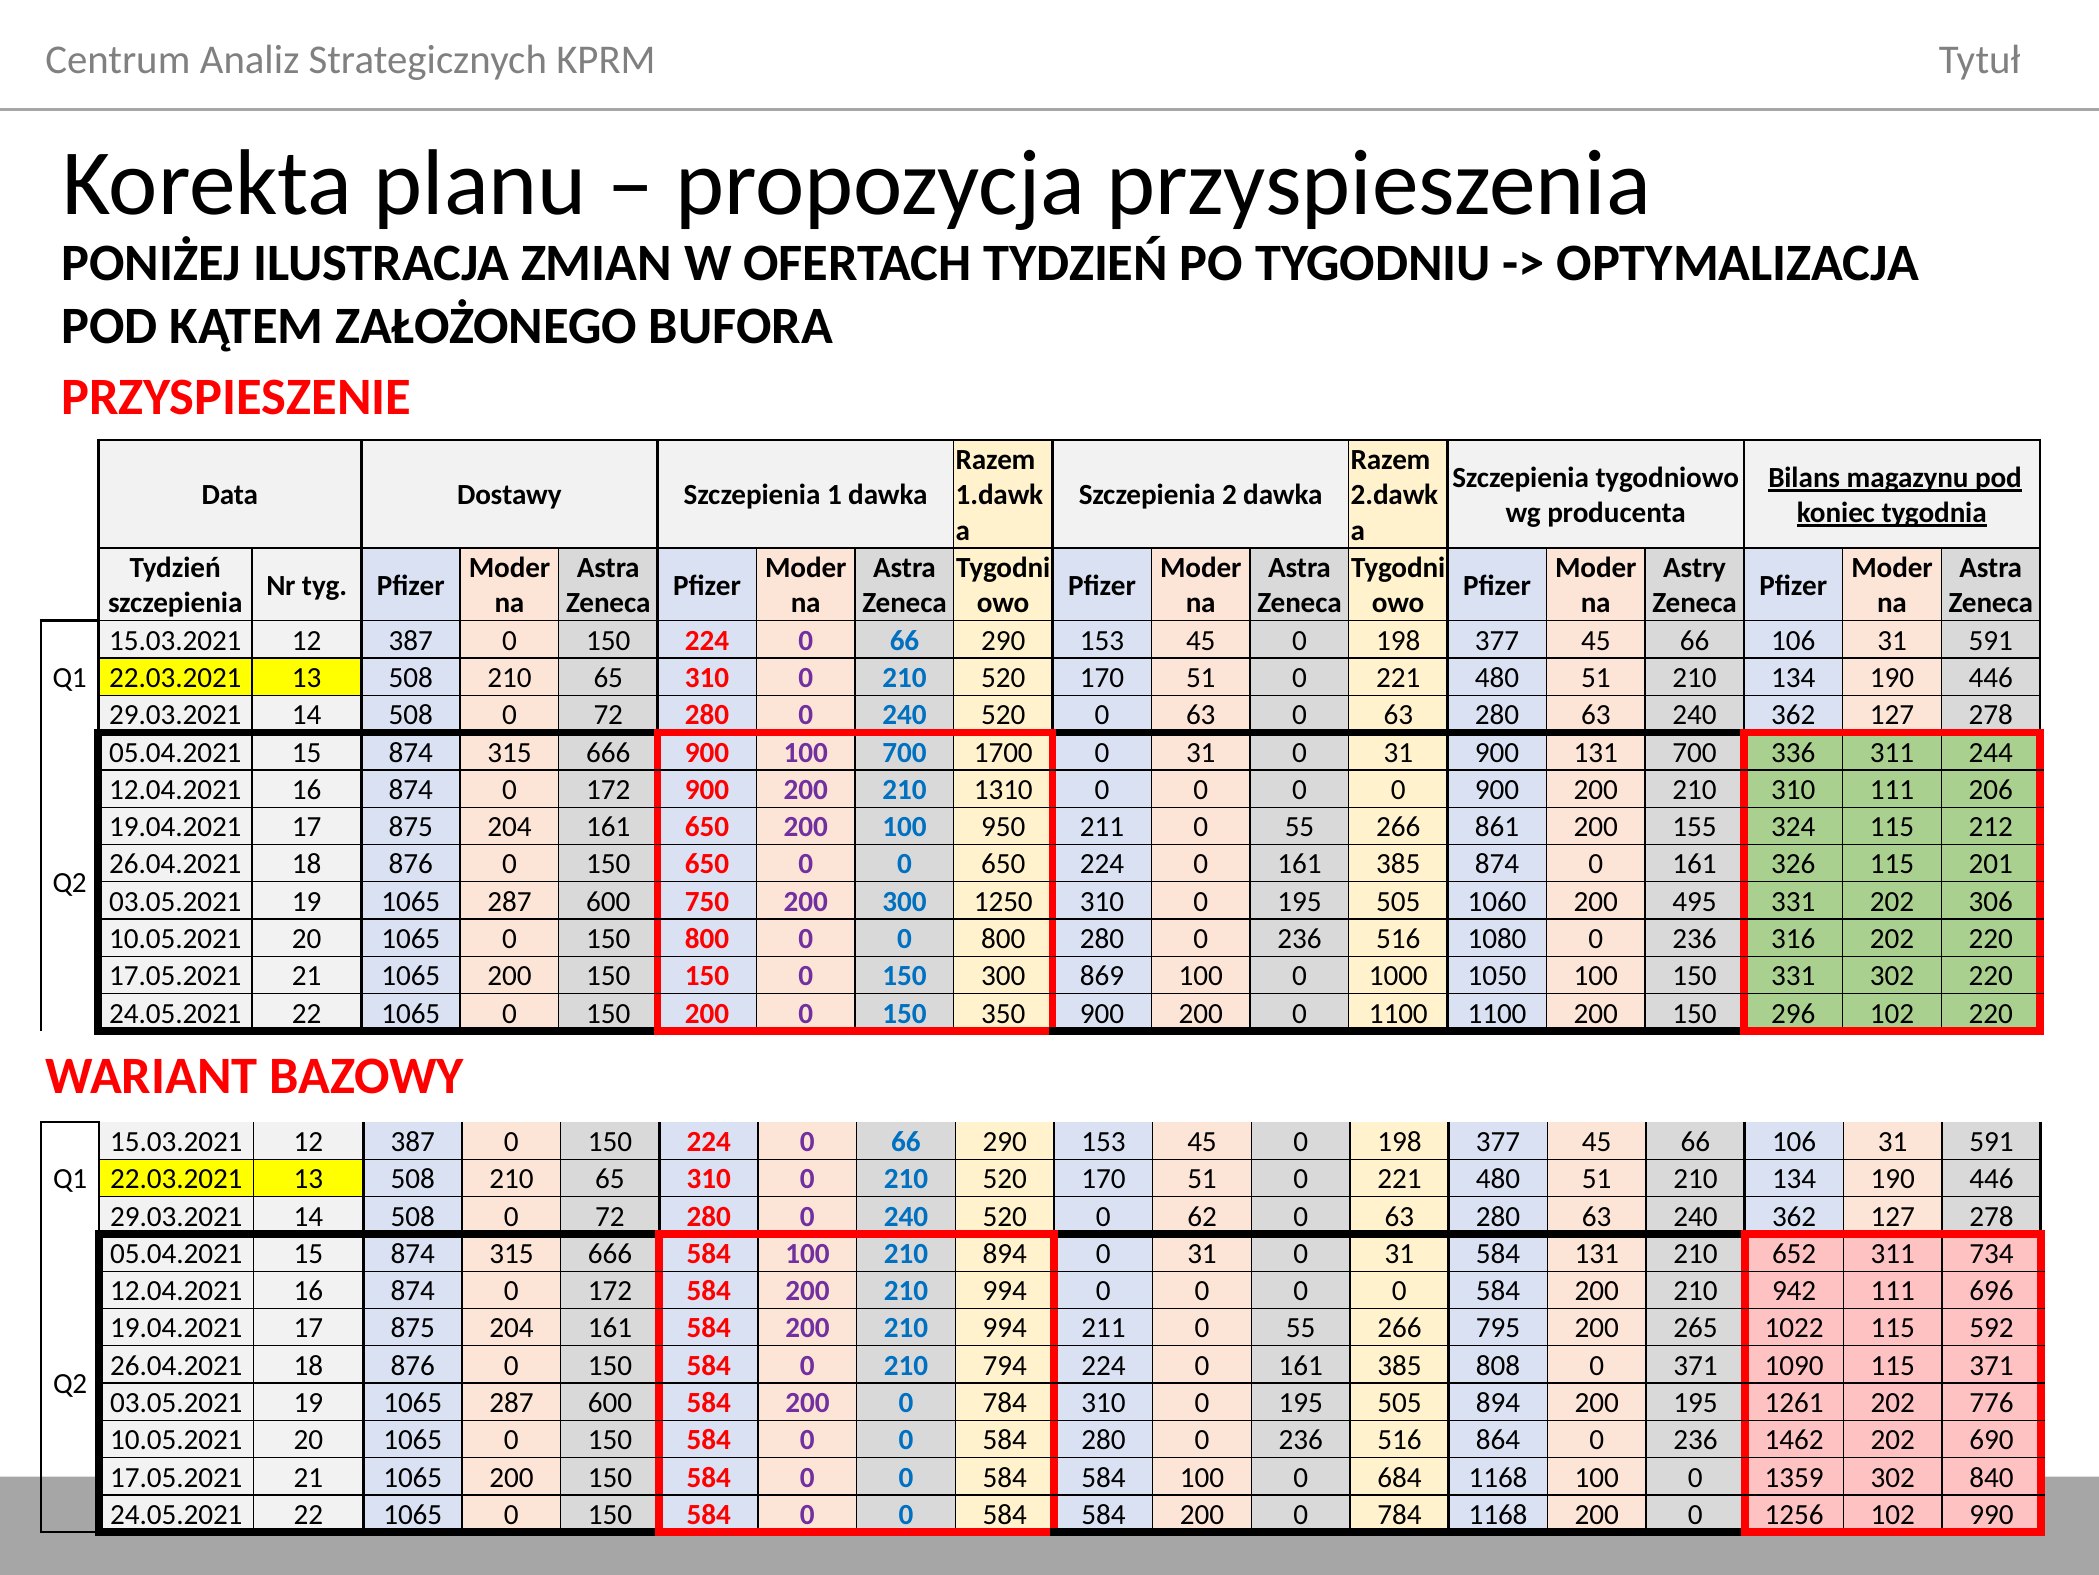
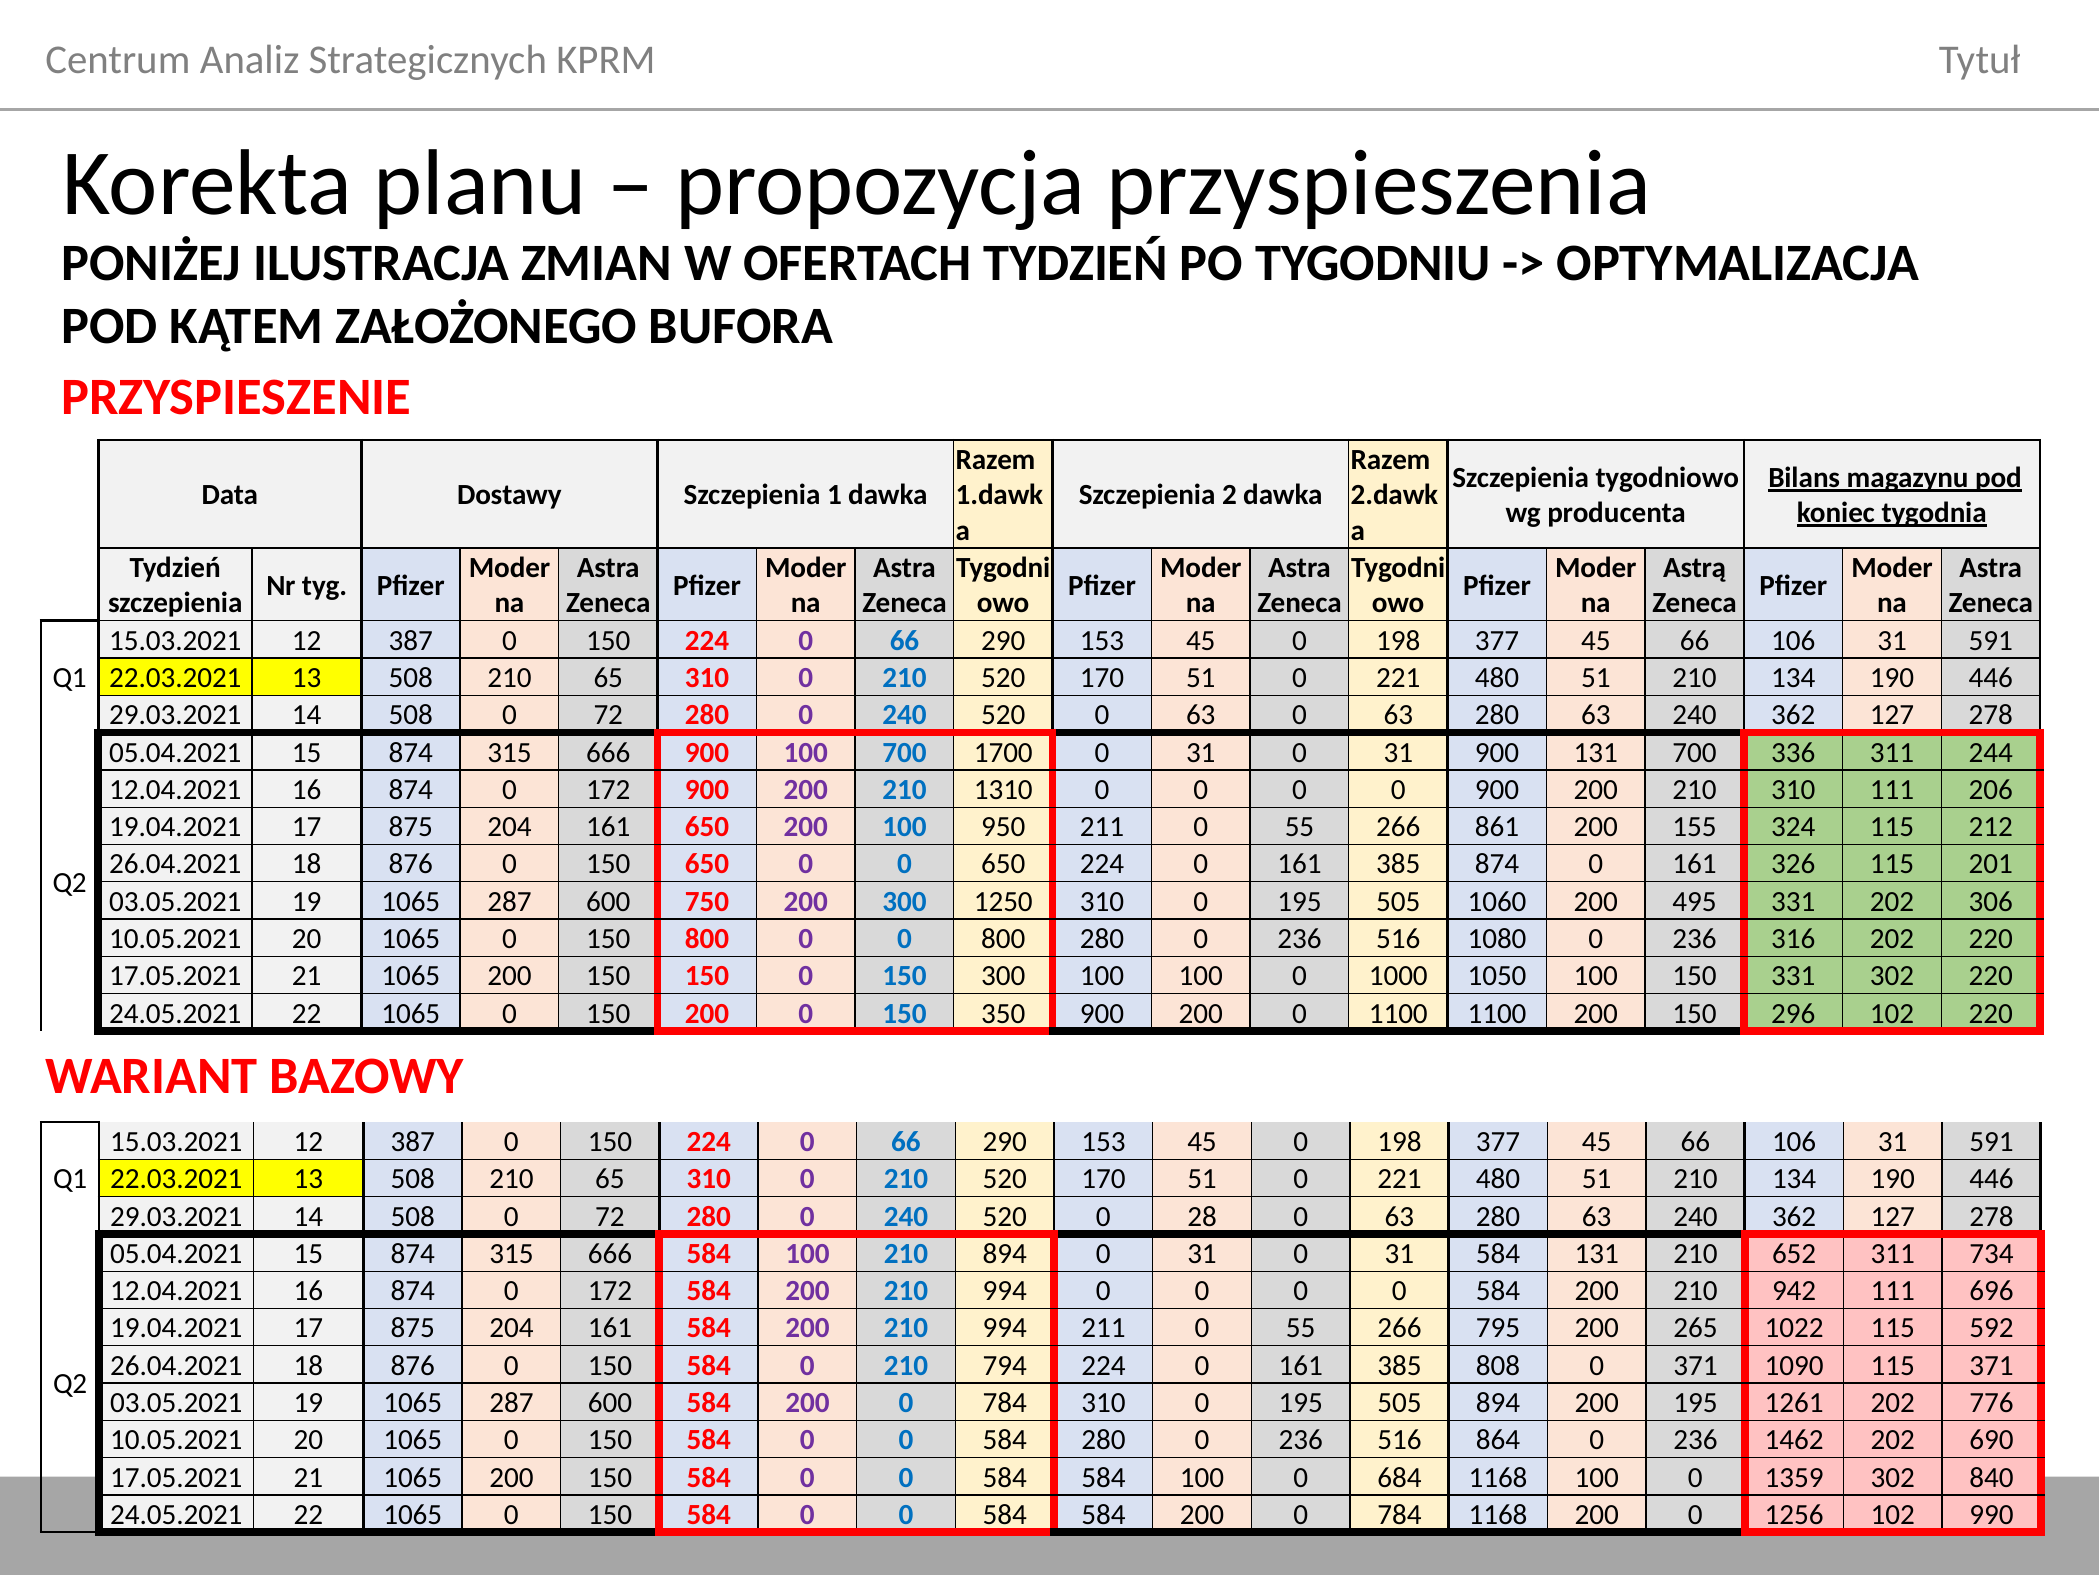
Astry: Astry -> Astrą
300 869: 869 -> 100
62: 62 -> 28
